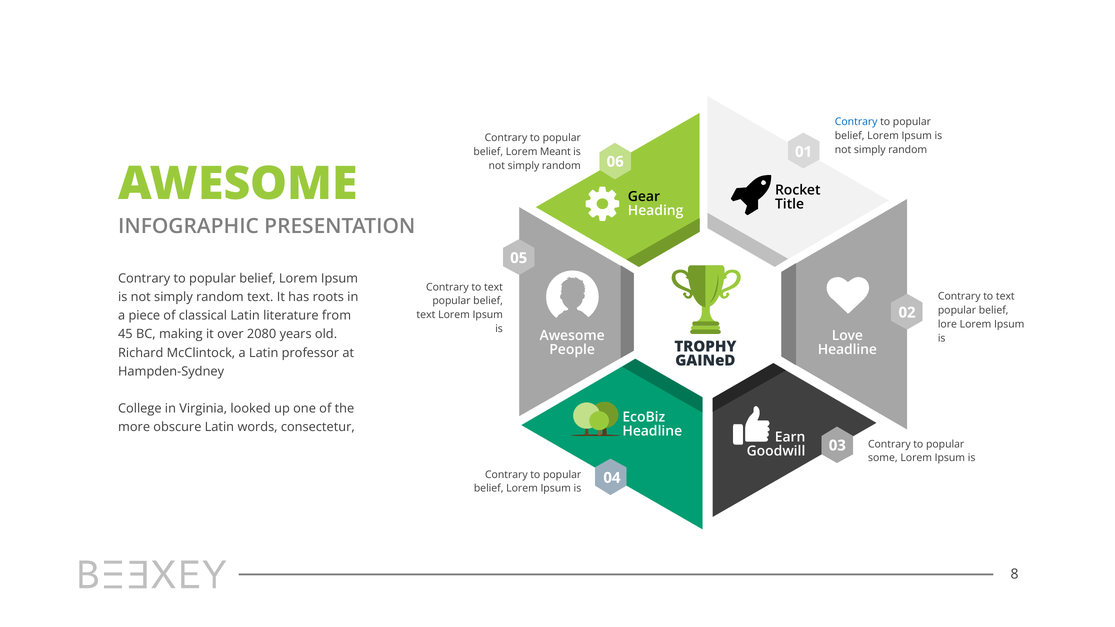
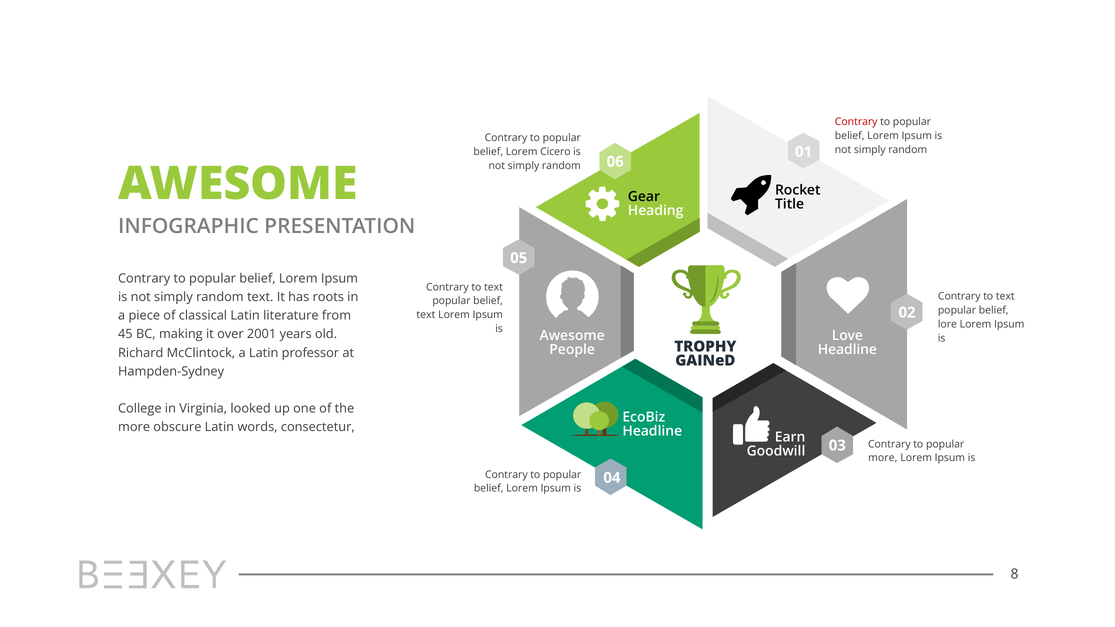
Contrary at (856, 122) colour: blue -> red
Meant: Meant -> Cicero
2080: 2080 -> 2001
some at (883, 458): some -> more
